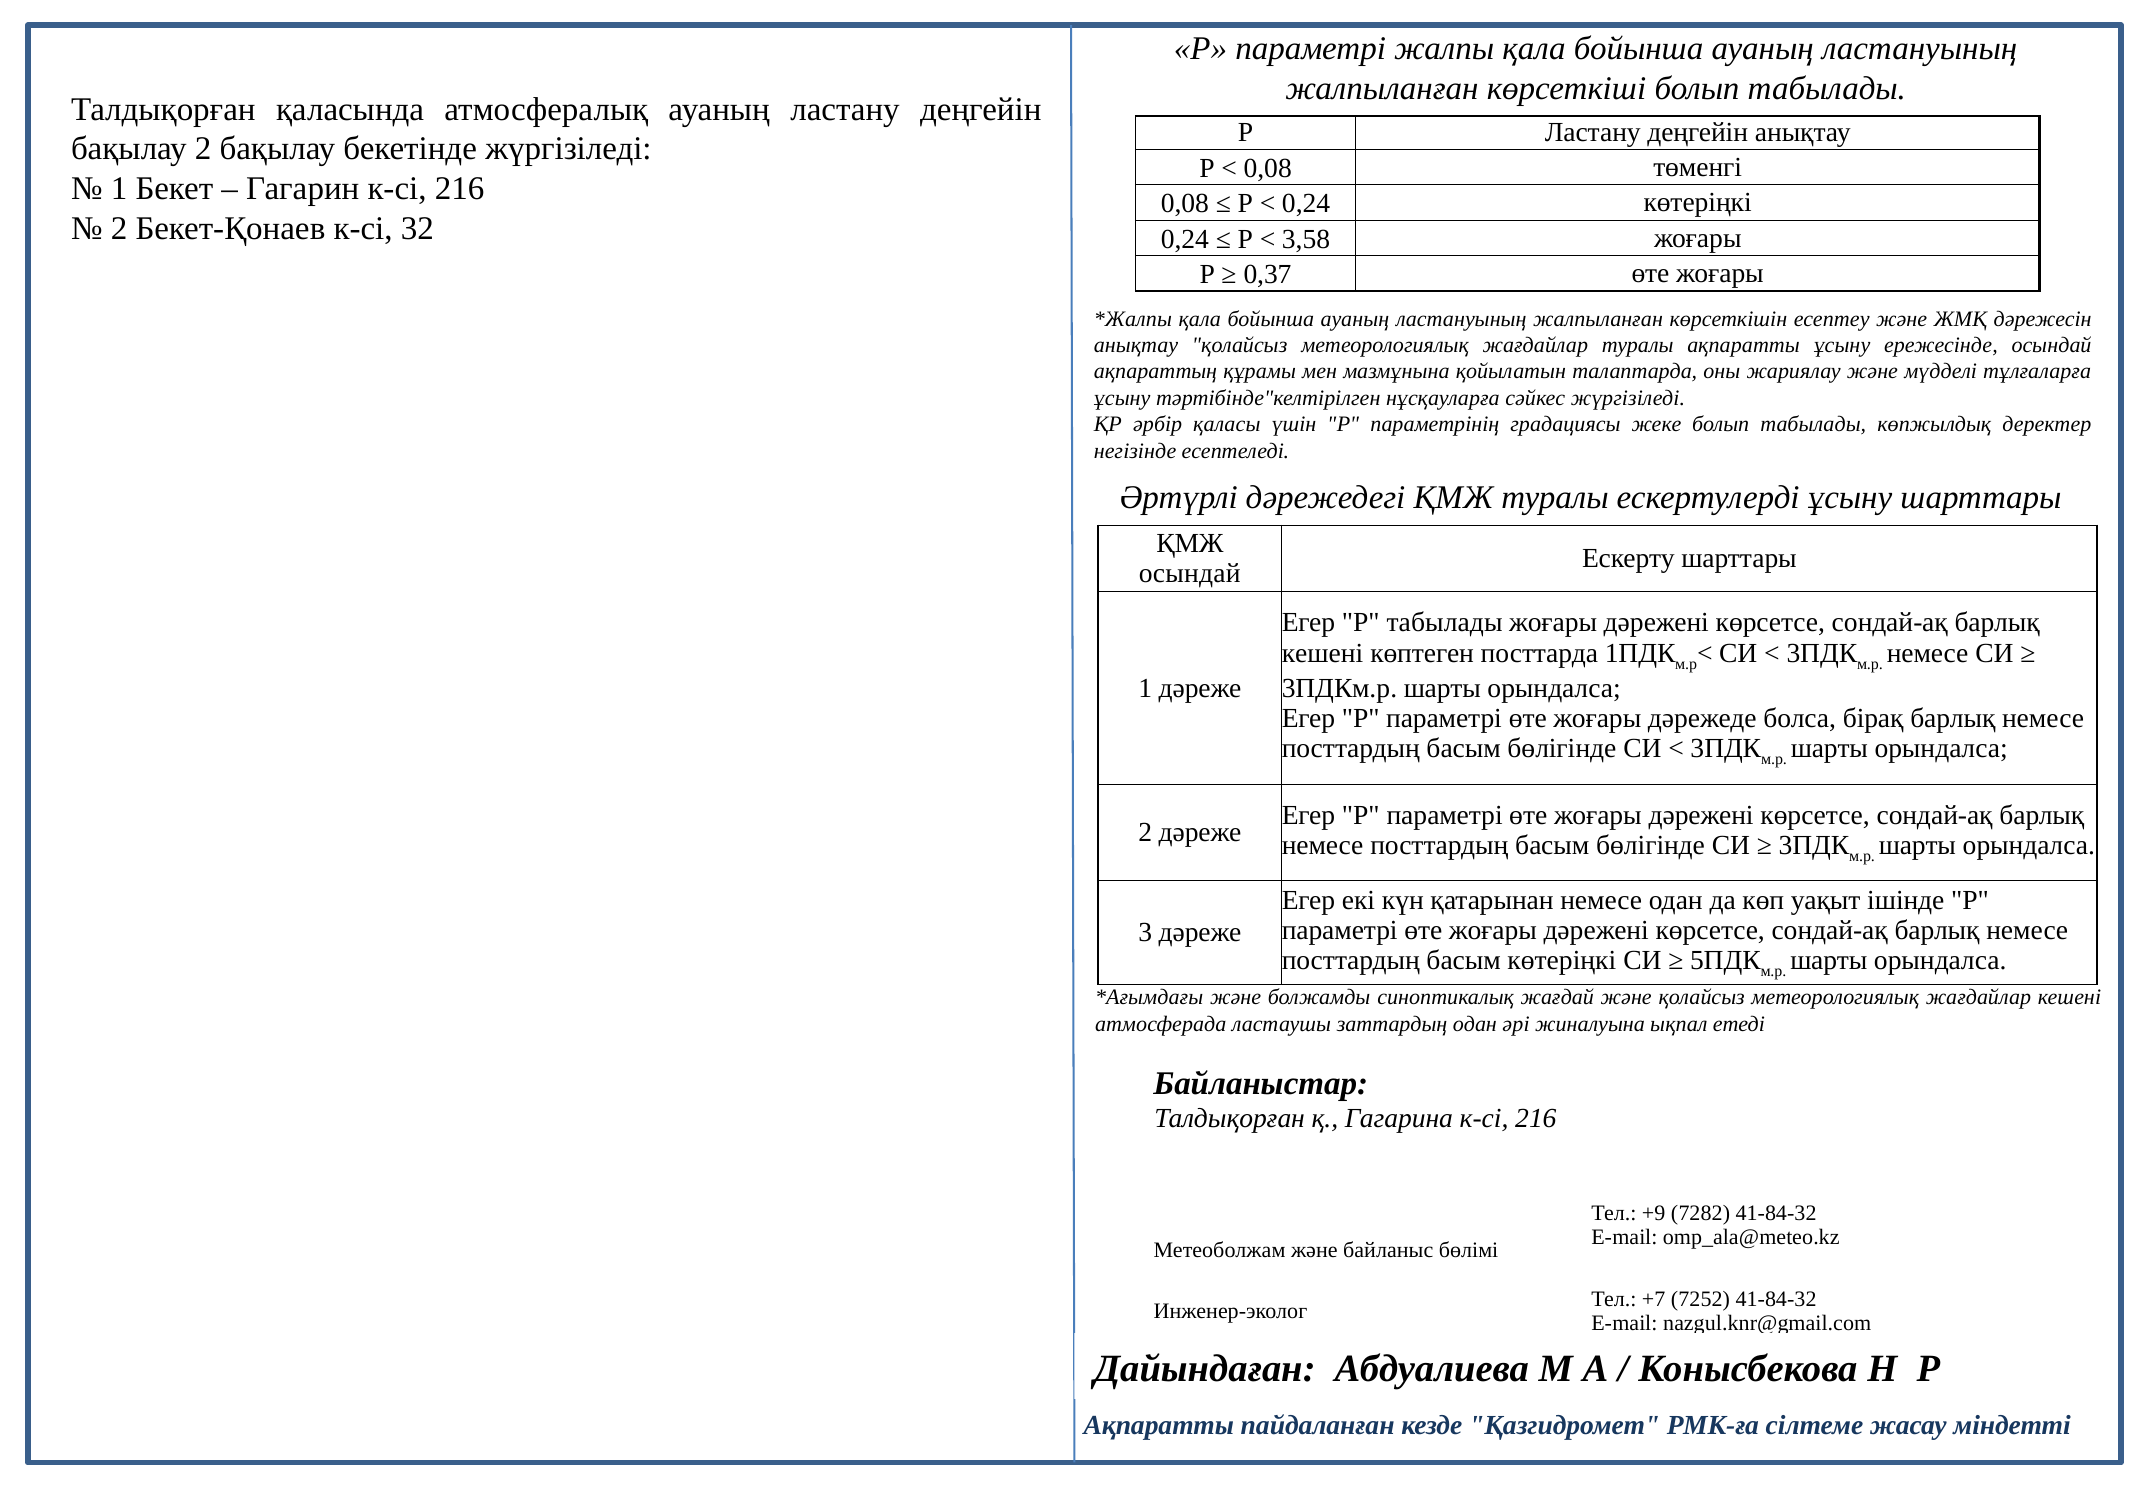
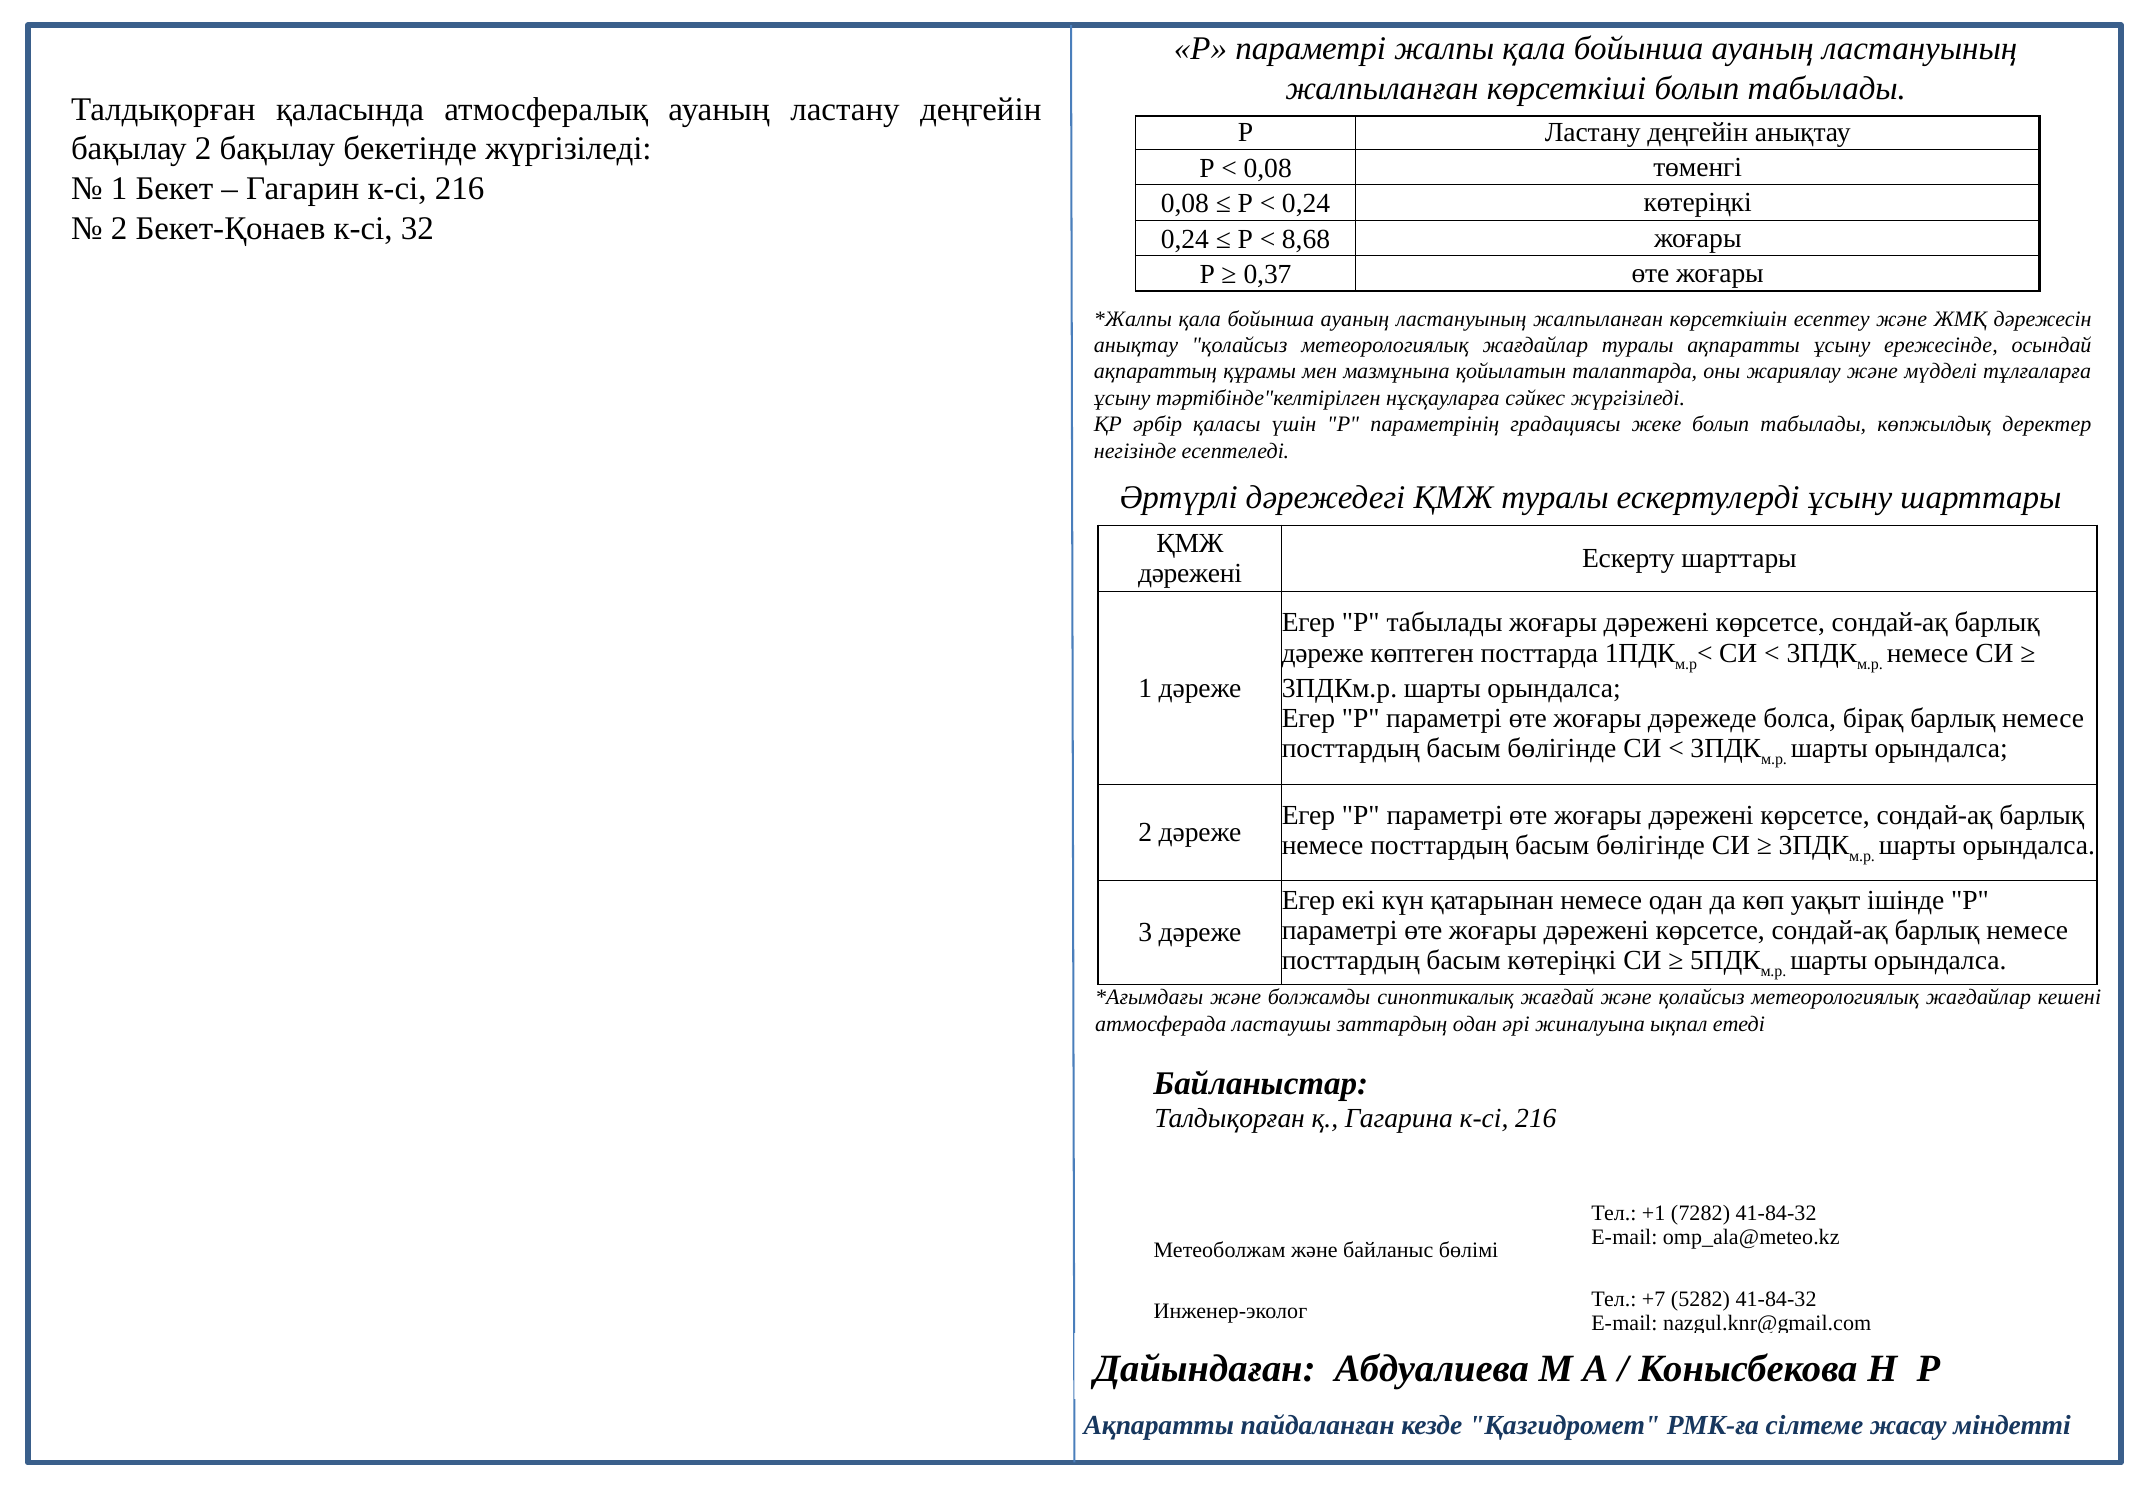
3,58: 3,58 -> 8,68
осындай at (1190, 574): осындай -> дәрежені
кешені at (1323, 653): кешені -> дәреже
+9: +9 -> +1
7252: 7252 -> 5282
